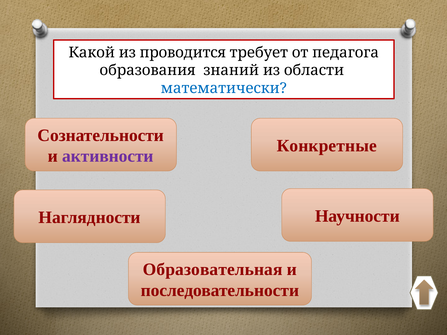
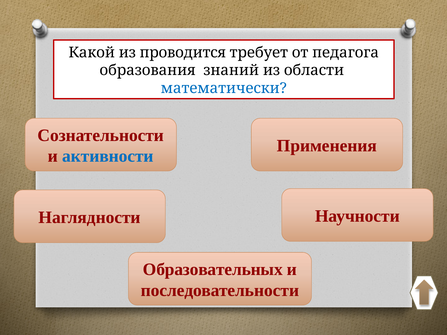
Конкретные: Конкретные -> Применения
активности colour: purple -> blue
Образовательная: Образовательная -> Образовательных
